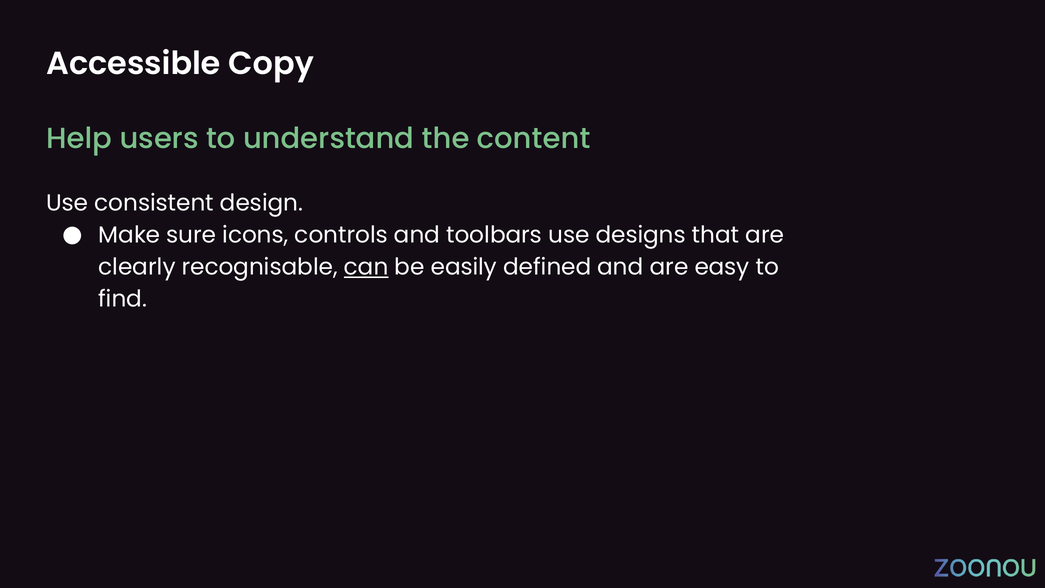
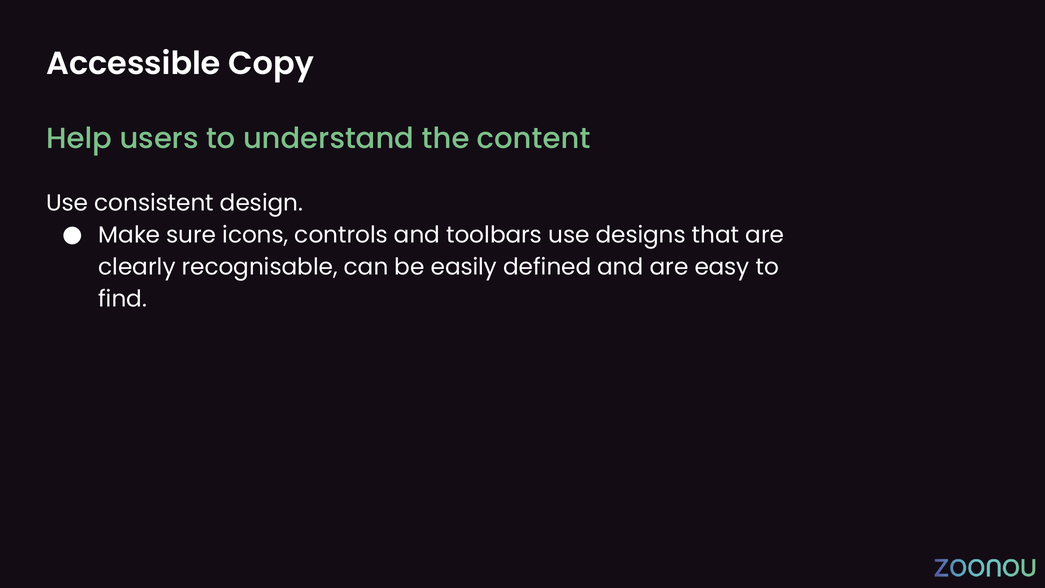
can underline: present -> none
